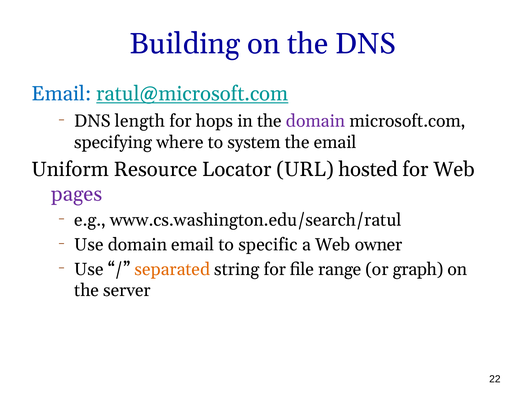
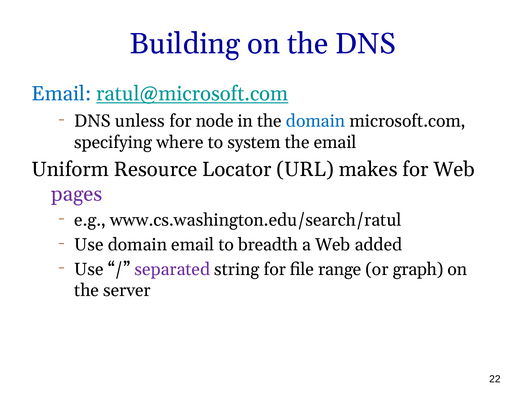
length: length -> unless
hops: hops -> node
domain at (316, 121) colour: purple -> blue
hosted: hosted -> makes
specific: specific -> breadth
owner: owner -> added
separated colour: orange -> purple
